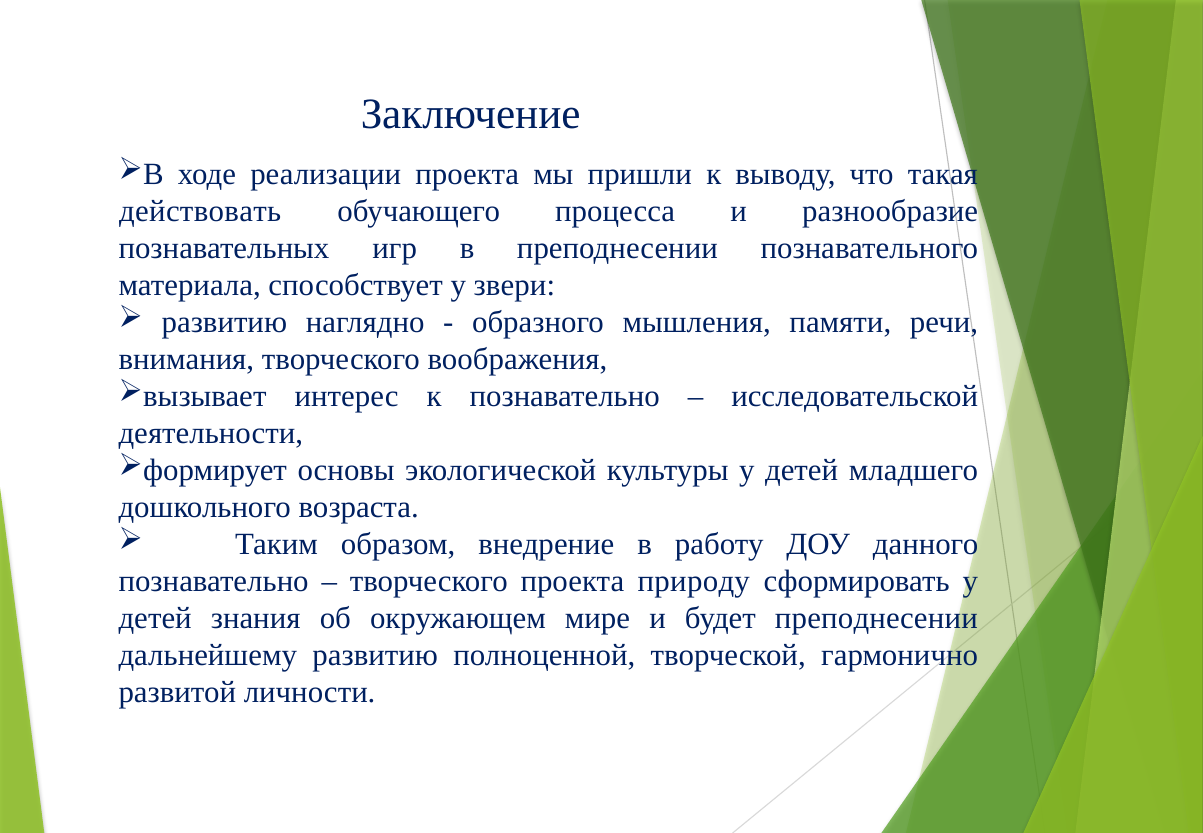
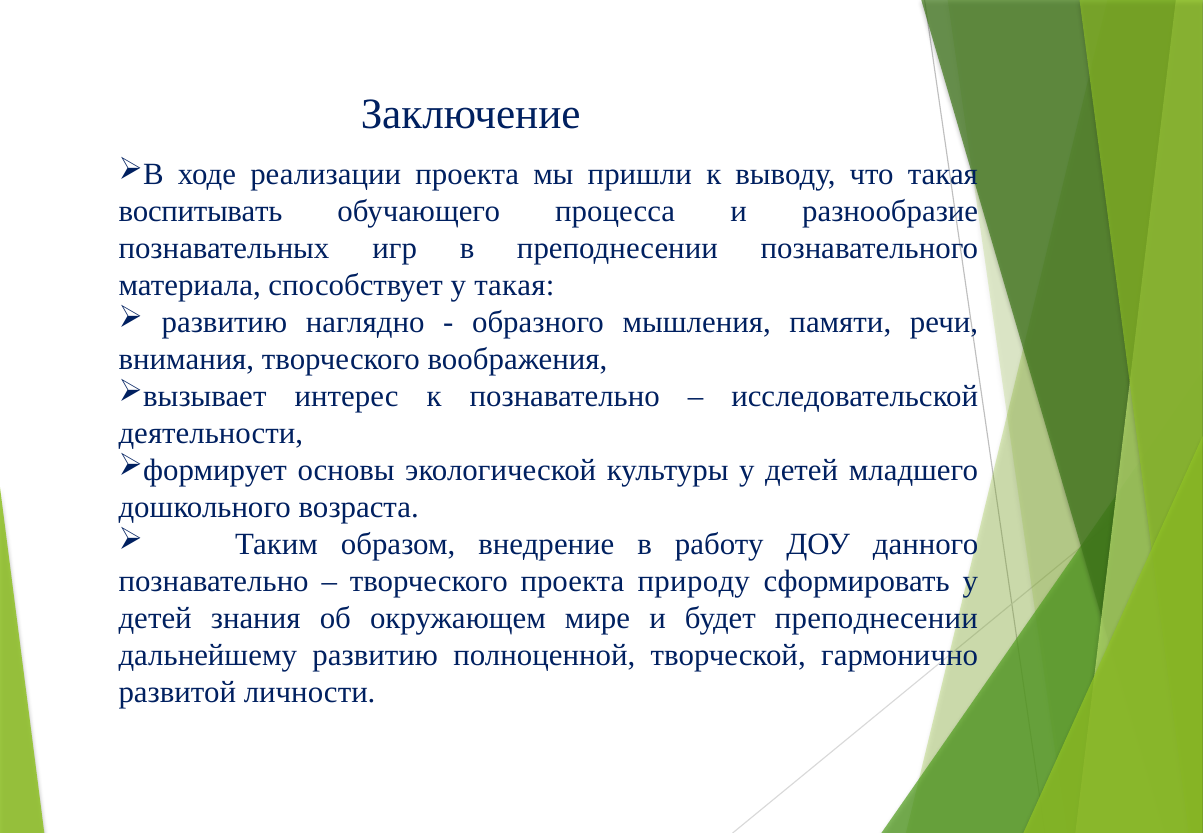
действовать: действовать -> воспитывать
у звери: звери -> такая
